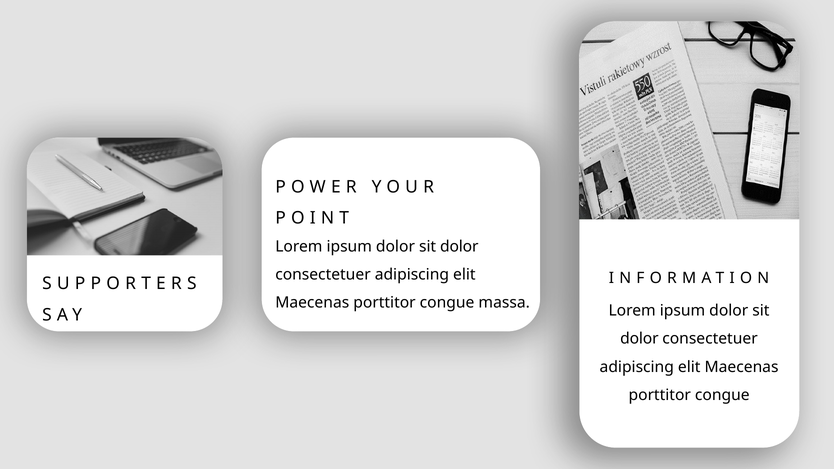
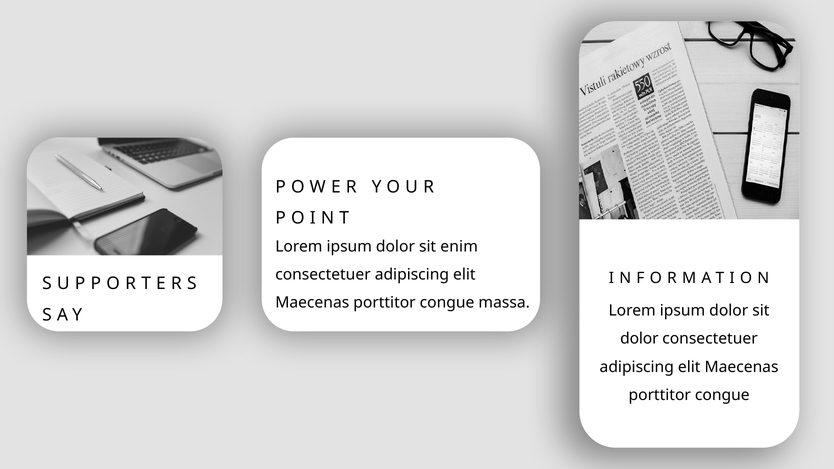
dolor at (459, 247): dolor -> enim
